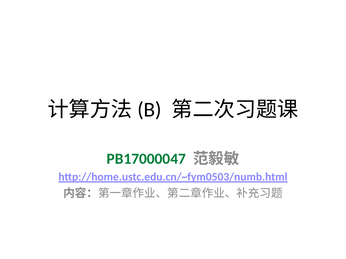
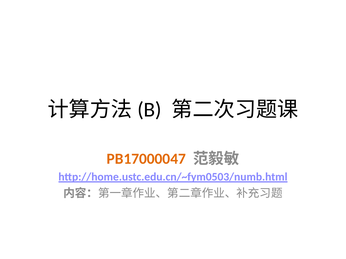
PB17000047 colour: green -> orange
